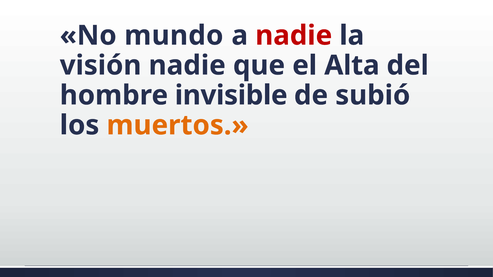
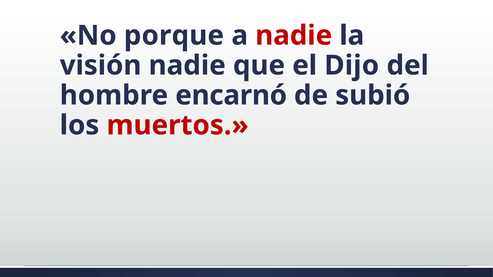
mundo: mundo -> porque
Alta: Alta -> Dijo
invisible: invisible -> encarnó
muertos colour: orange -> red
